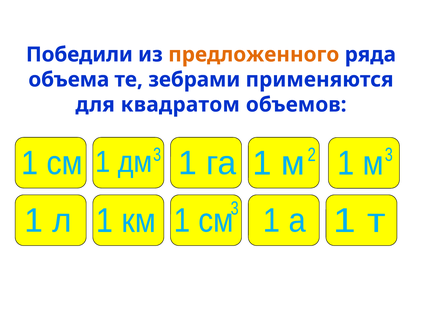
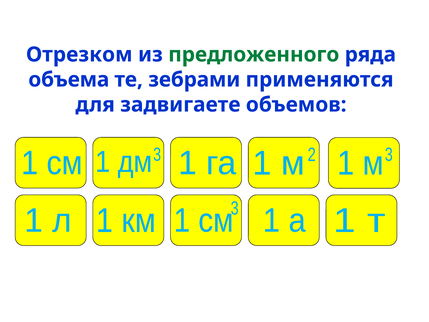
Победили: Победили -> Отрезком
предложенного colour: orange -> green
квадратом: квадратом -> задвигаете
